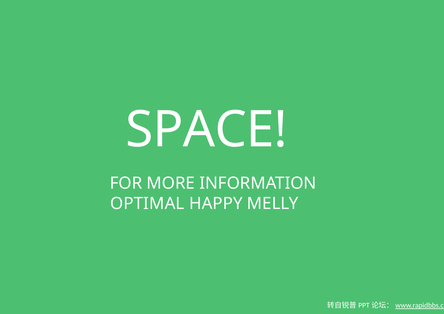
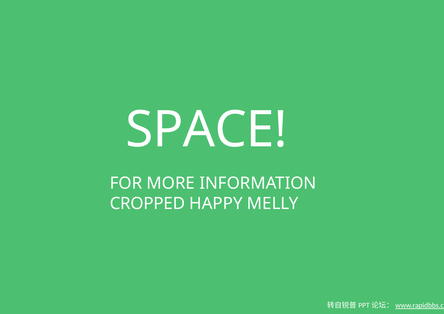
OPTIMAL: OPTIMAL -> CROPPED
